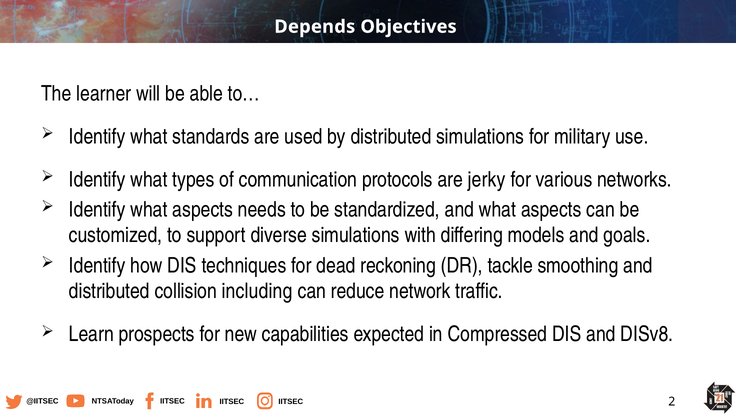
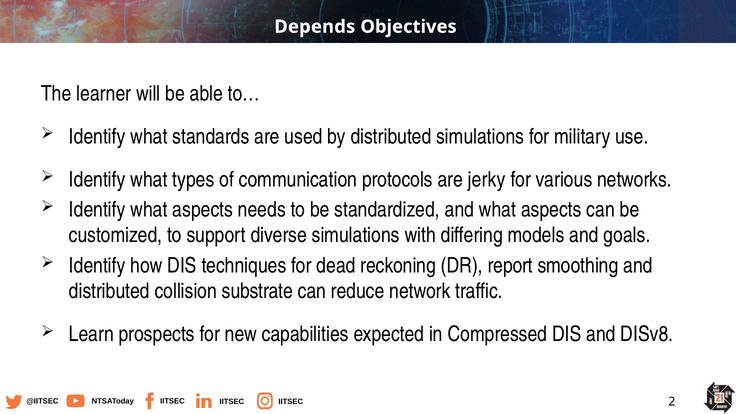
tackle: tackle -> report
including: including -> substrate
